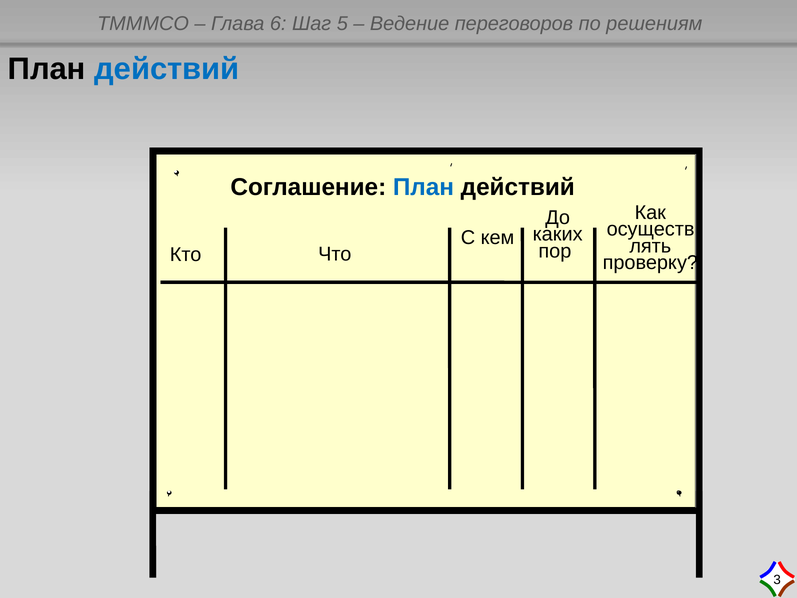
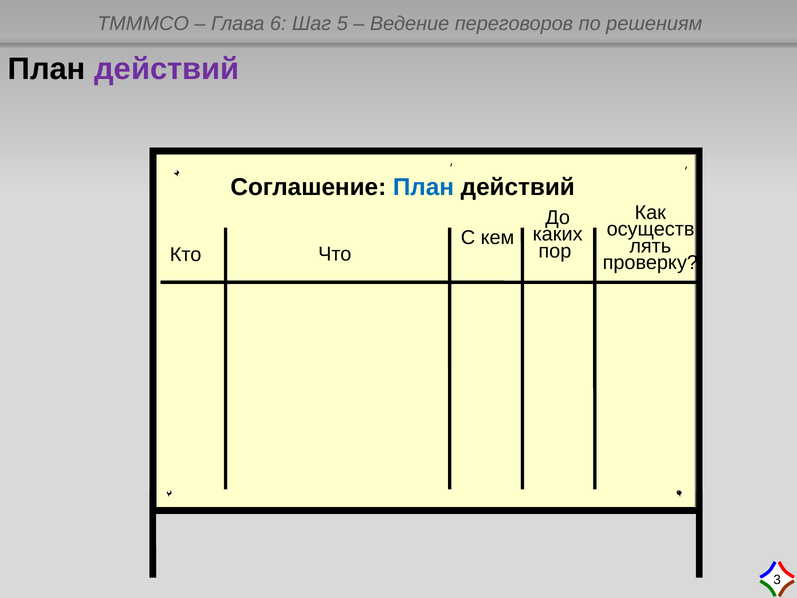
действий at (167, 69) colour: blue -> purple
